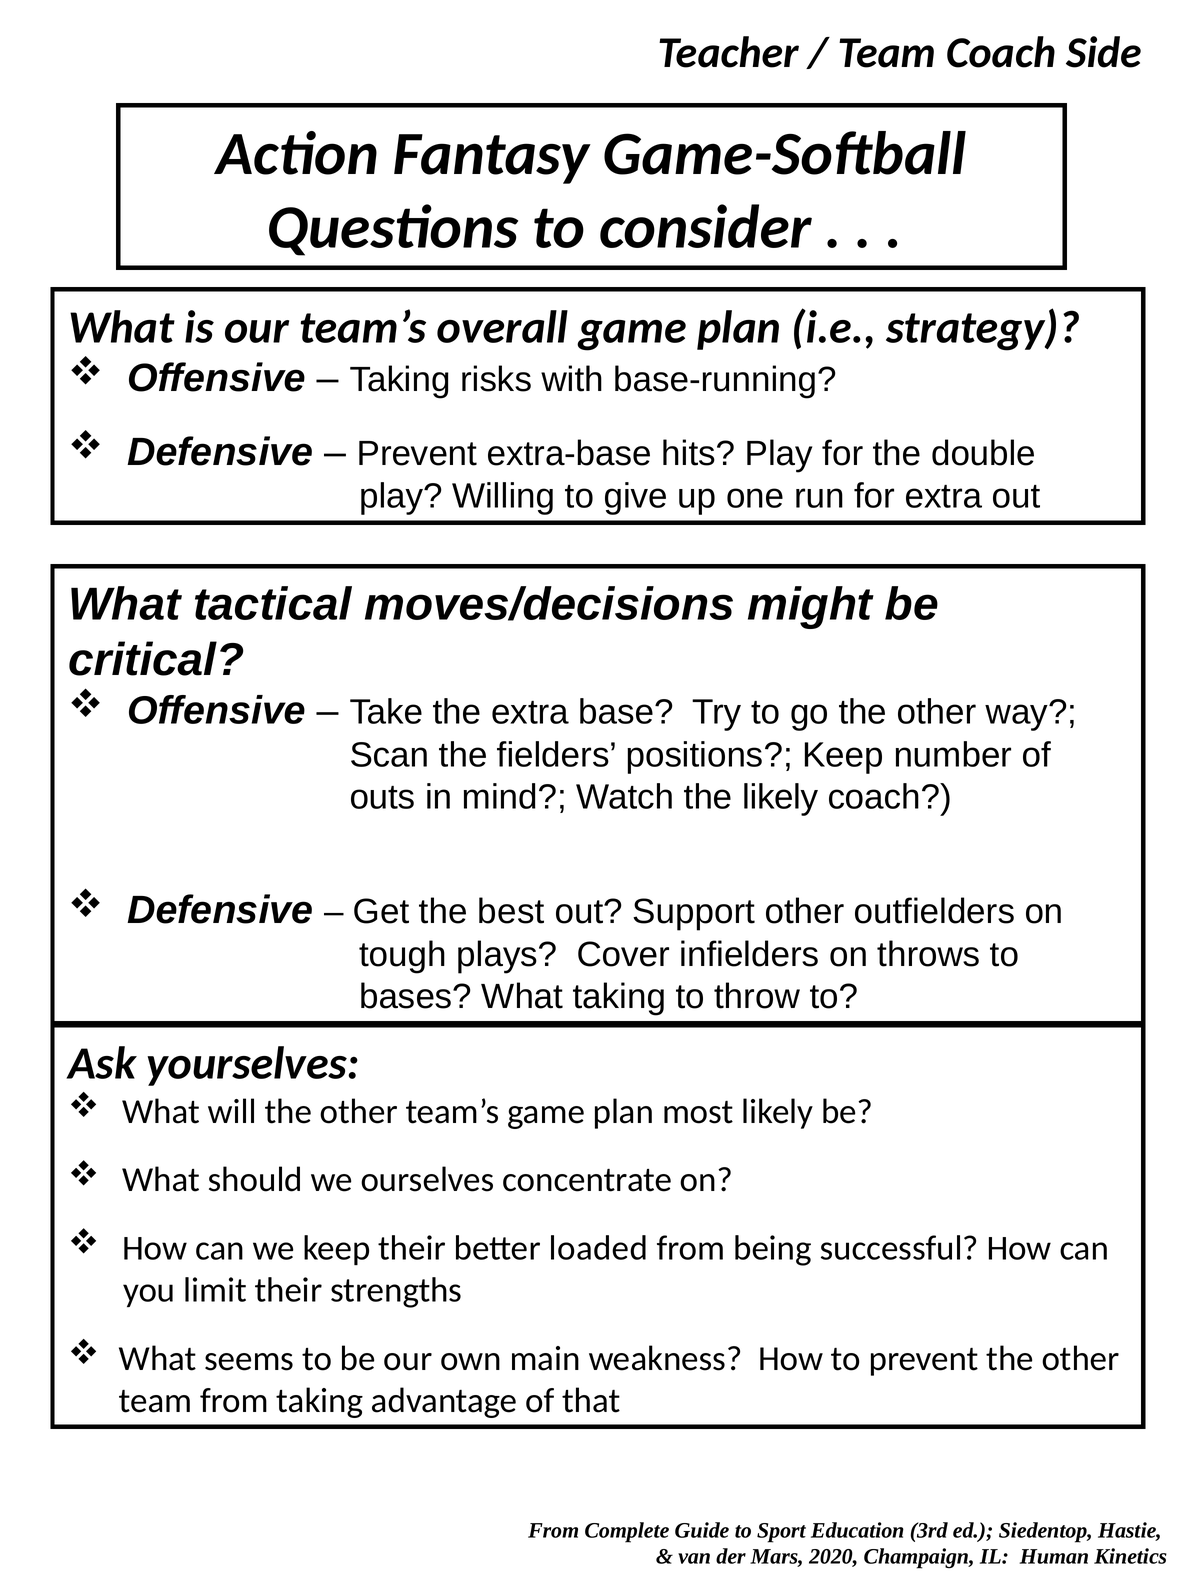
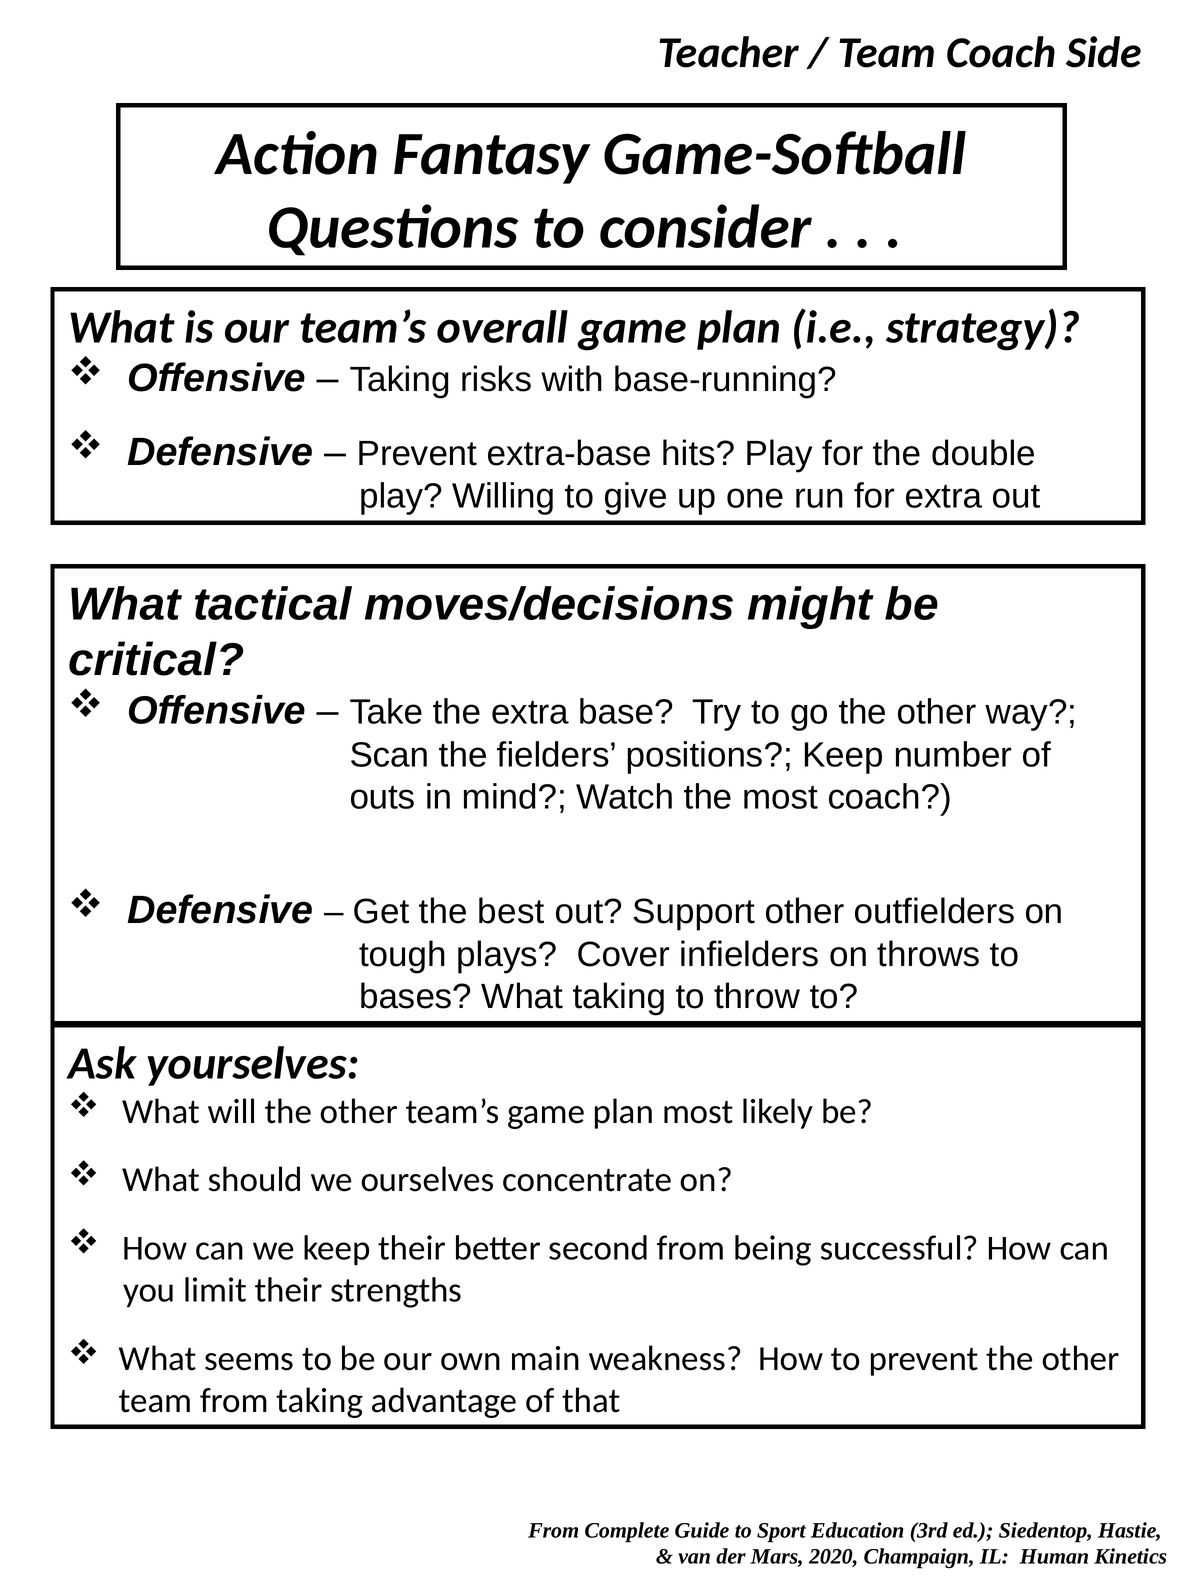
the likely: likely -> most
loaded: loaded -> second
